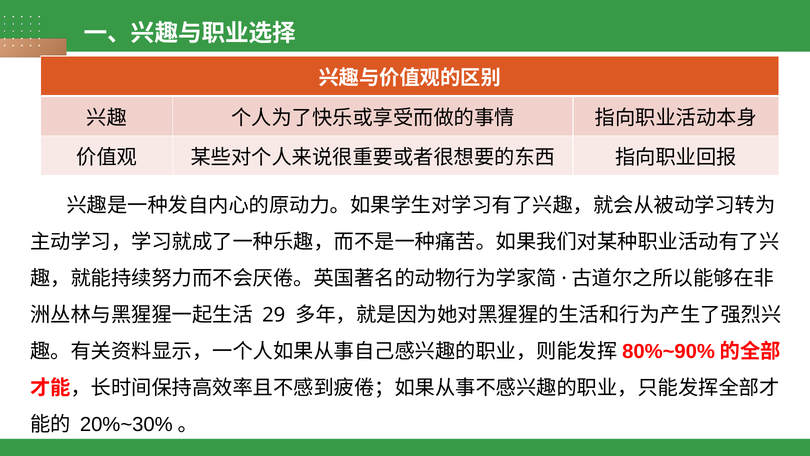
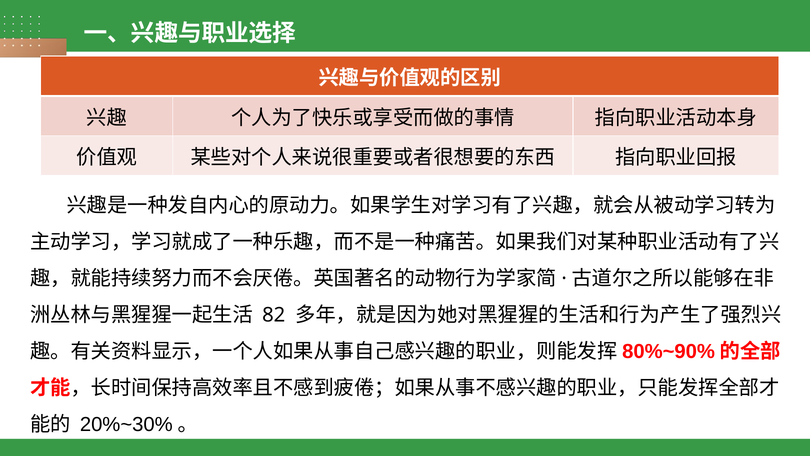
29: 29 -> 82
